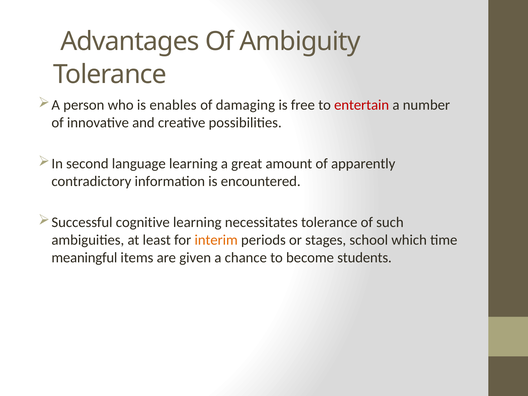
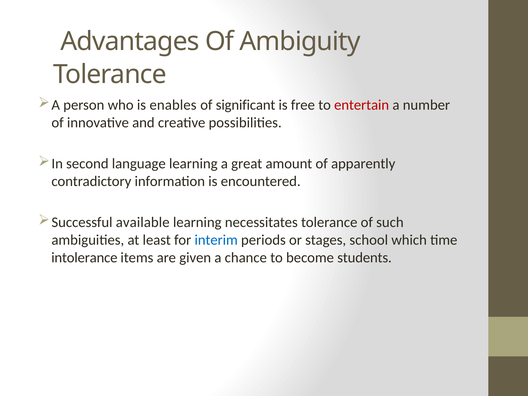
damaging: damaging -> significant
cognitive: cognitive -> available
interim colour: orange -> blue
meaningful: meaningful -> intolerance
